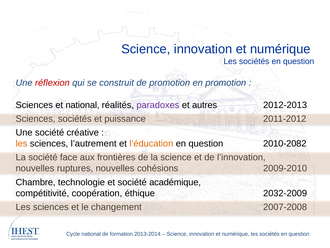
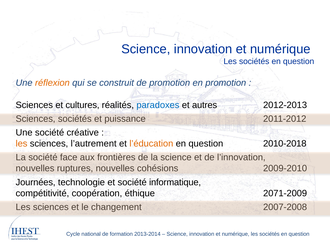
réflexion colour: red -> orange
et national: national -> cultures
paradoxes colour: purple -> blue
2010-2082: 2010-2082 -> 2010-2018
Chambre: Chambre -> Journées
académique: académique -> informatique
2032-2009: 2032-2009 -> 2071-2009
